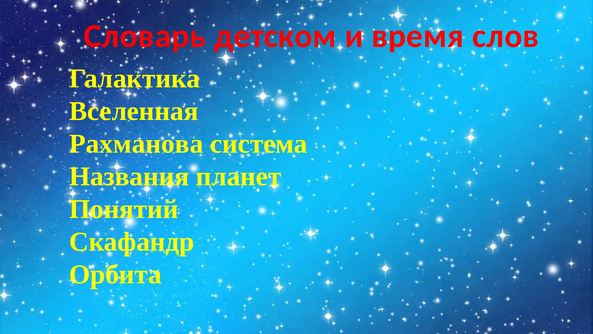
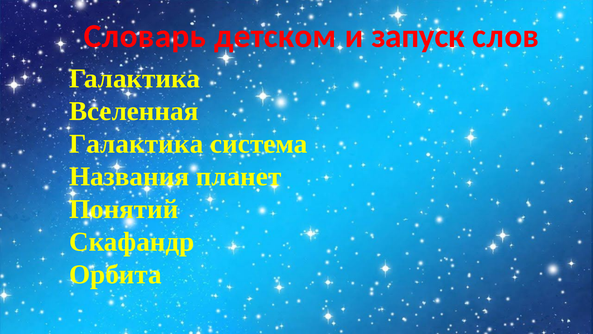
время: время -> запуск
Рахманова at (136, 144): Рахманова -> Галактика
